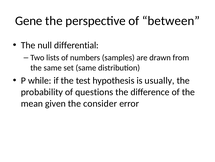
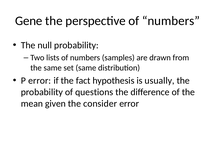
perspective of between: between -> numbers
null differential: differential -> probability
P while: while -> error
test: test -> fact
